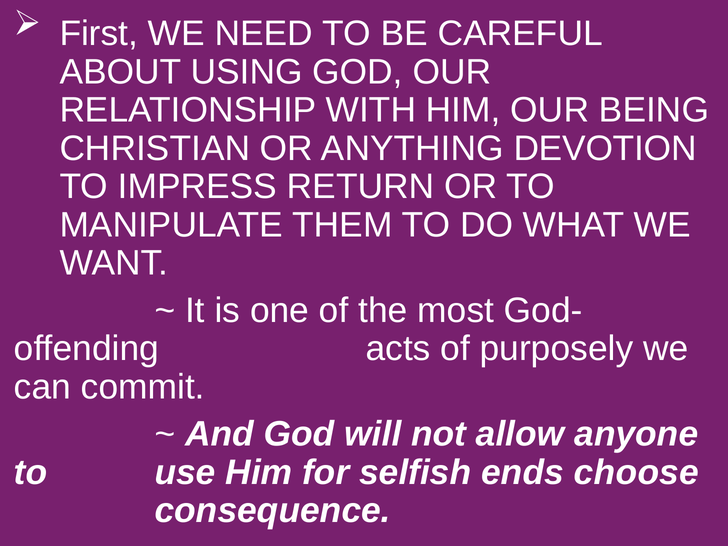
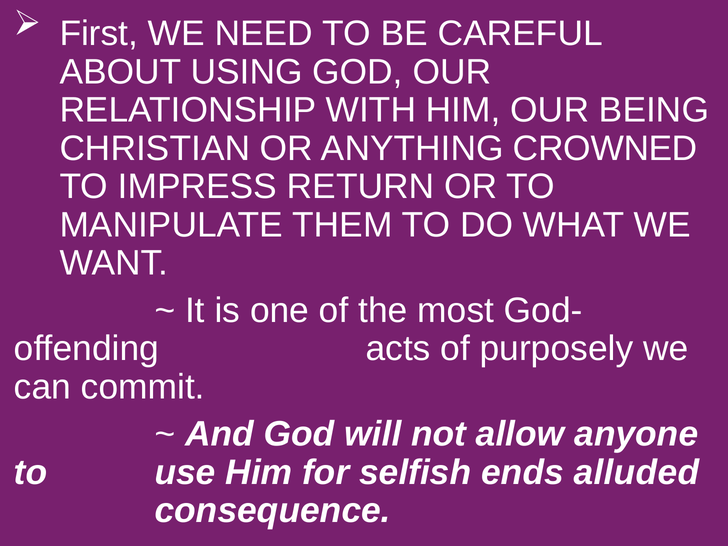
DEVOTION: DEVOTION -> CROWNED
choose: choose -> alluded
